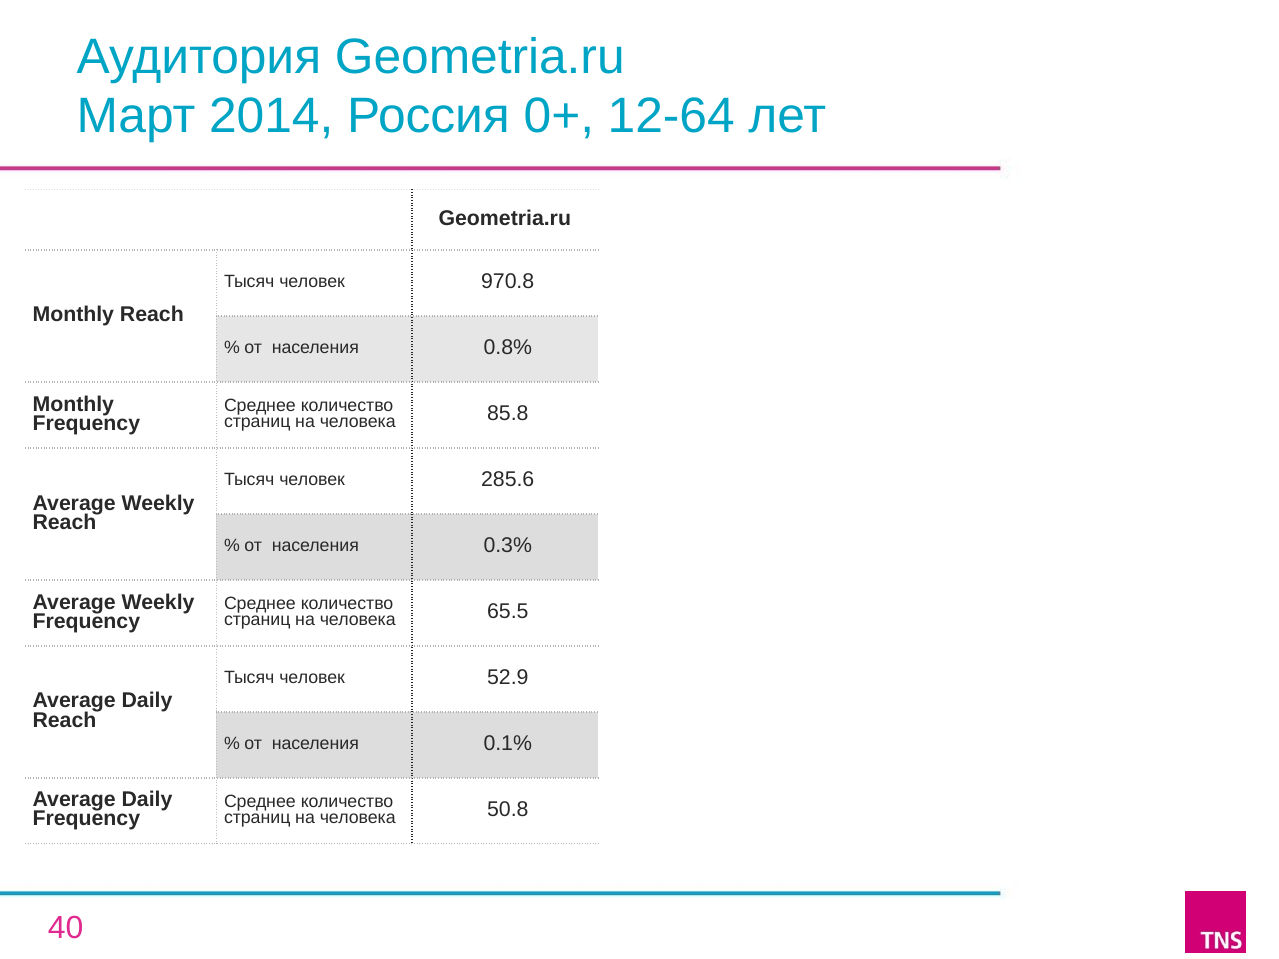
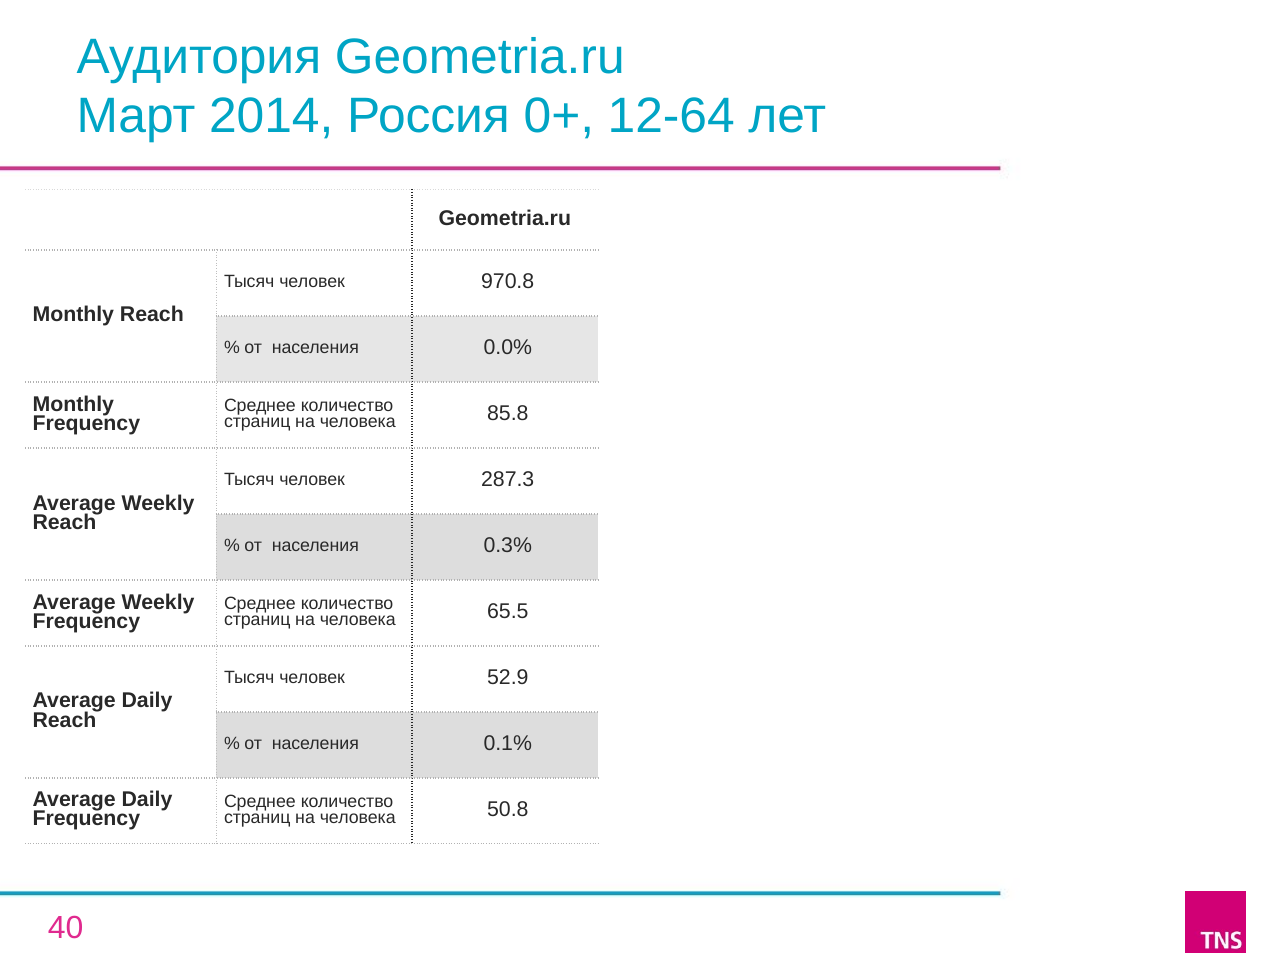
0.8%: 0.8% -> 0.0%
285.6: 285.6 -> 287.3
